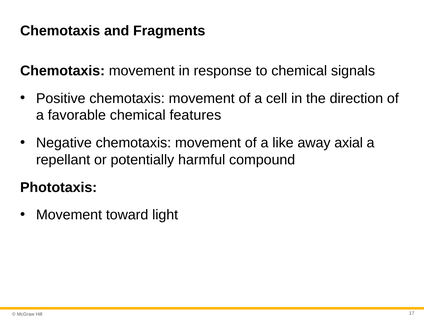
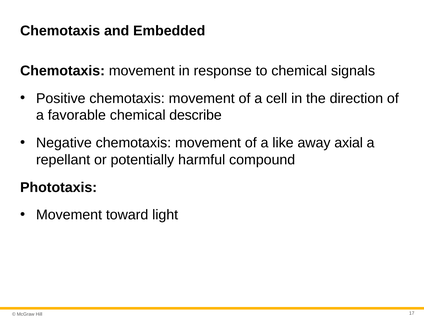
Fragments: Fragments -> Embedded
features: features -> describe
